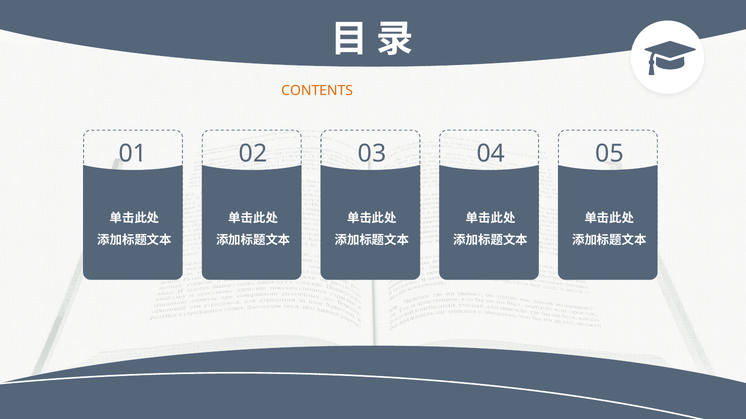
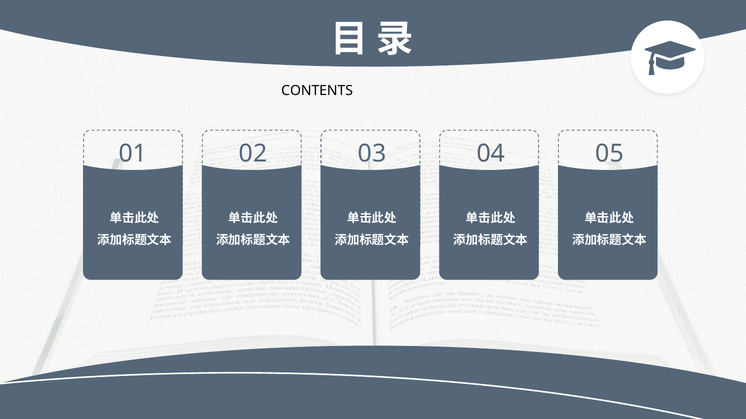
CONTENTS colour: orange -> black
